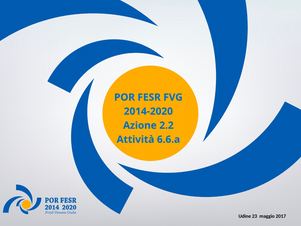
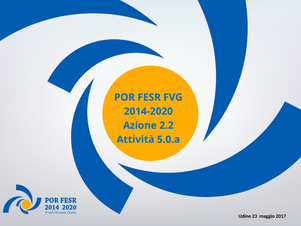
6.6.a: 6.6.a -> 5.0.a
